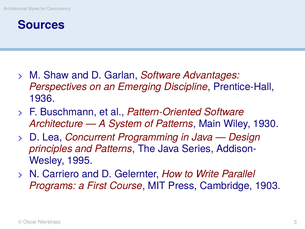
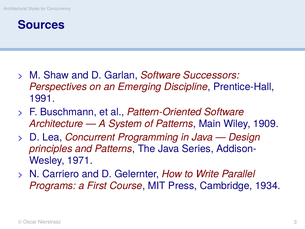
Advantages: Advantages -> Successors
1936: 1936 -> 1991
1930: 1930 -> 1909
1995: 1995 -> 1971
1903: 1903 -> 1934
